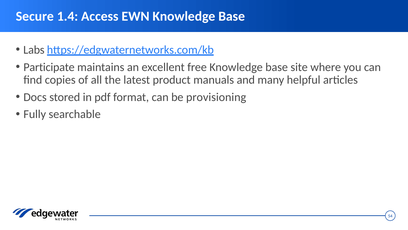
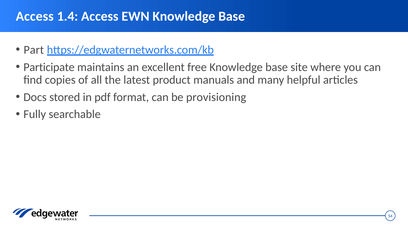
Secure at (35, 16): Secure -> Access
Labs: Labs -> Part
